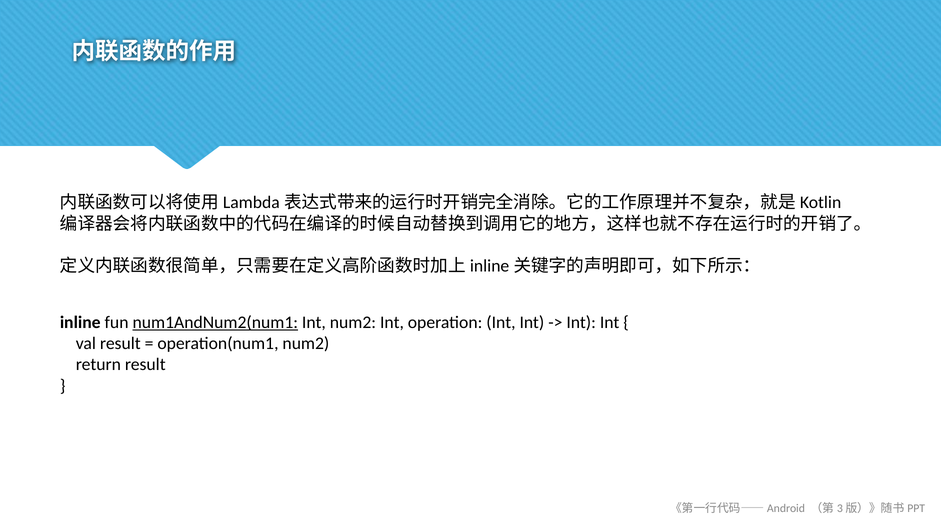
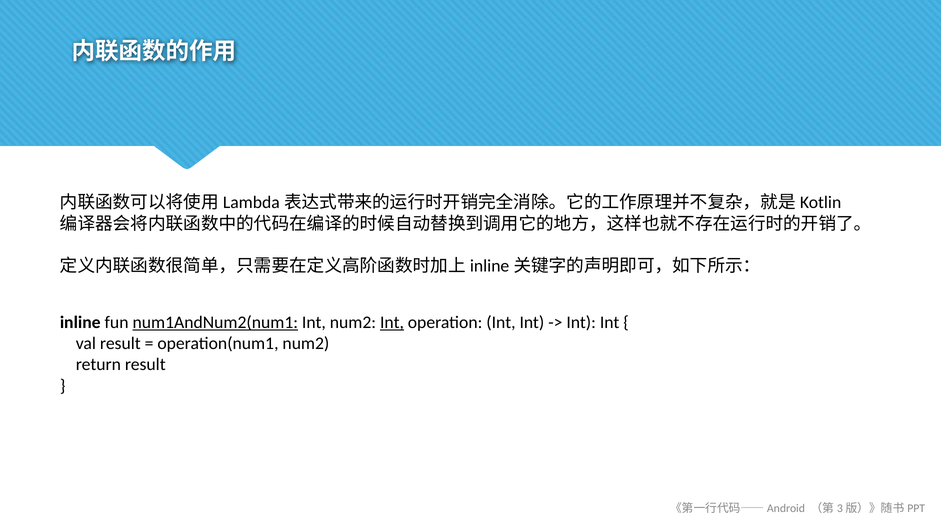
Int at (392, 322) underline: none -> present
